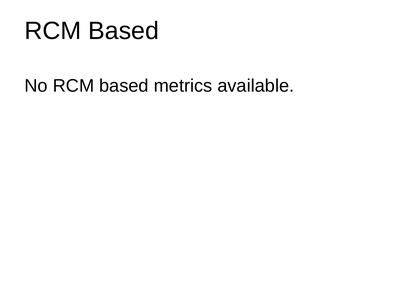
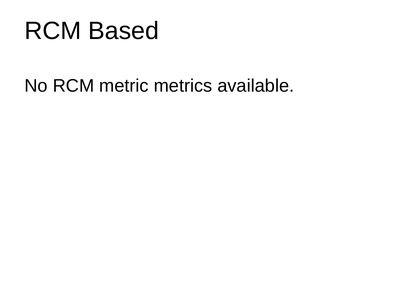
No RCM based: based -> metric
